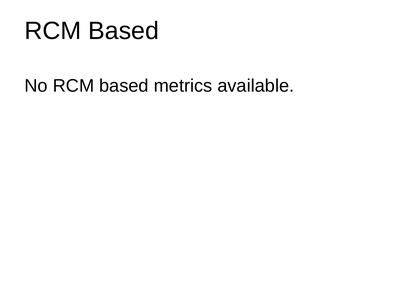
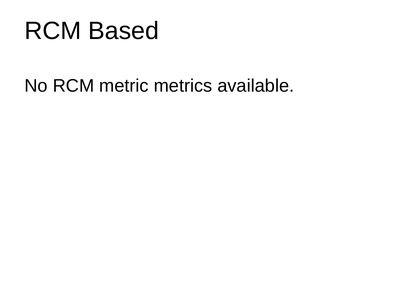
No RCM based: based -> metric
